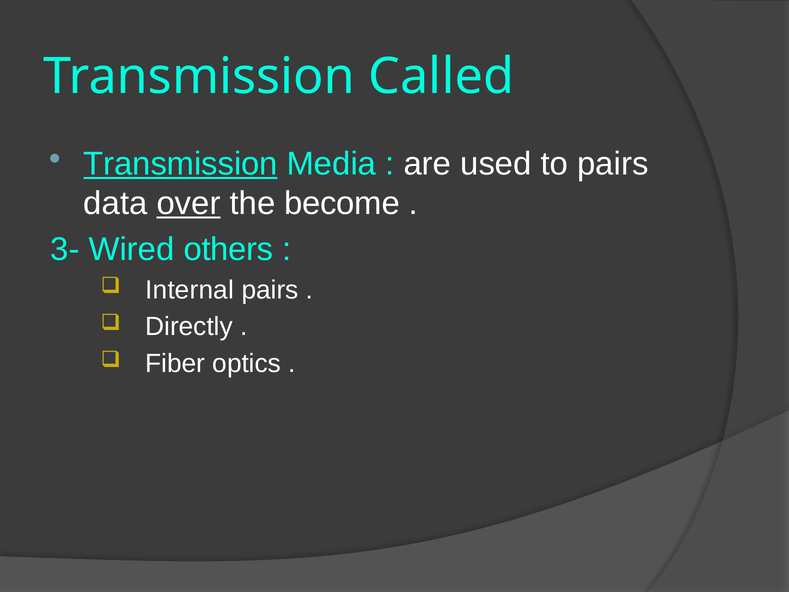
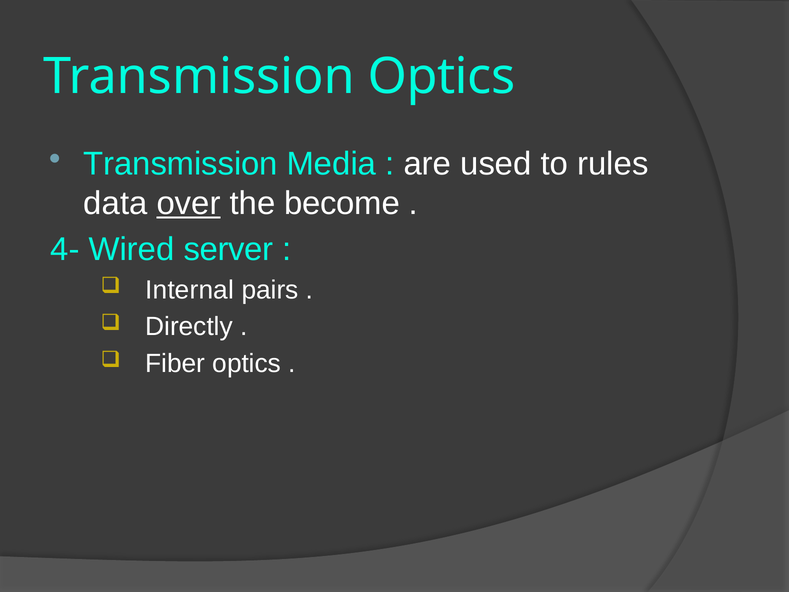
Transmission Called: Called -> Optics
Transmission at (181, 164) underline: present -> none
to pairs: pairs -> rules
3-: 3- -> 4-
others: others -> server
